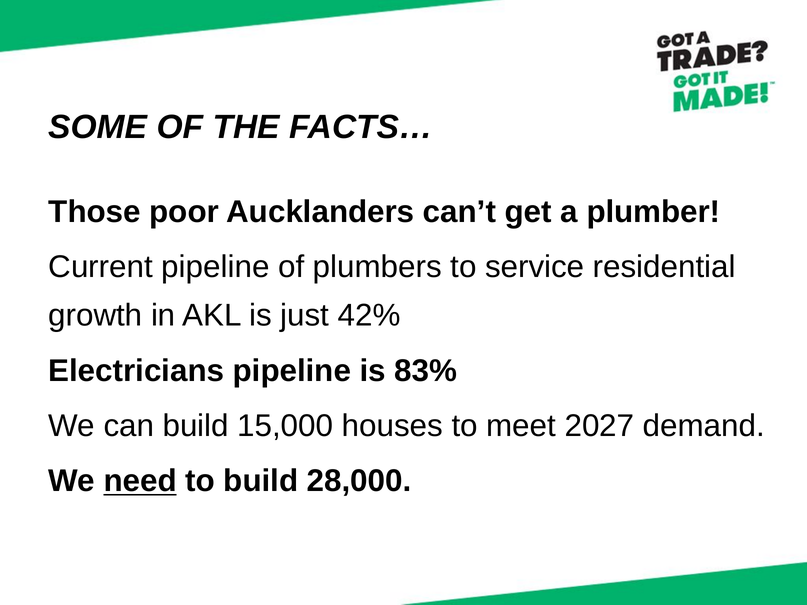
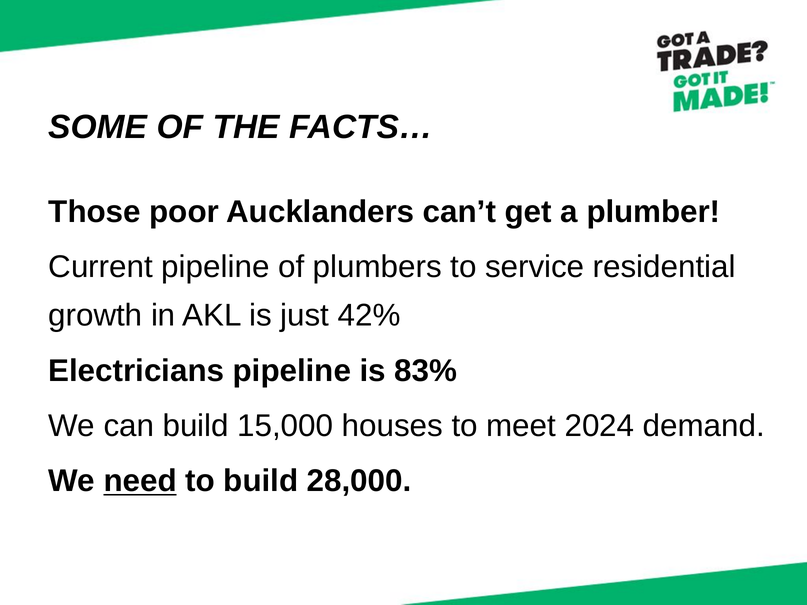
2027: 2027 -> 2024
